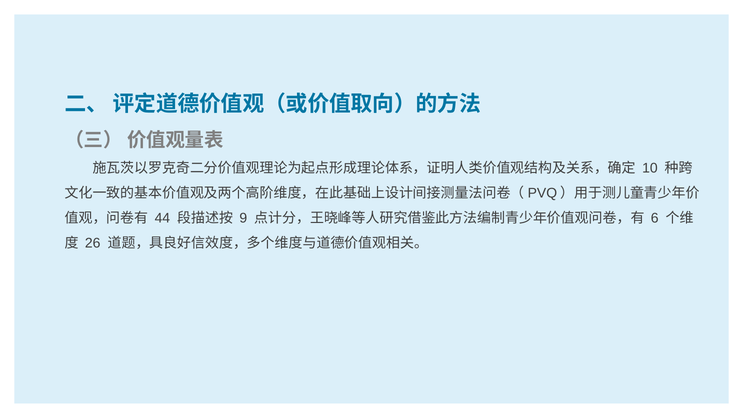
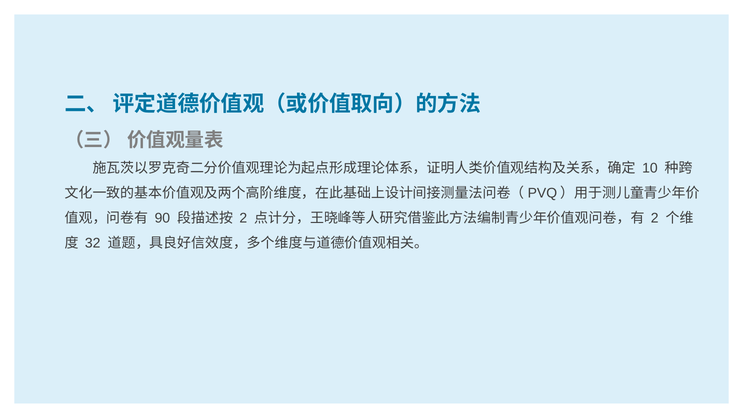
44: 44 -> 90
9 at (243, 218): 9 -> 2
6 at (655, 218): 6 -> 2
26: 26 -> 32
